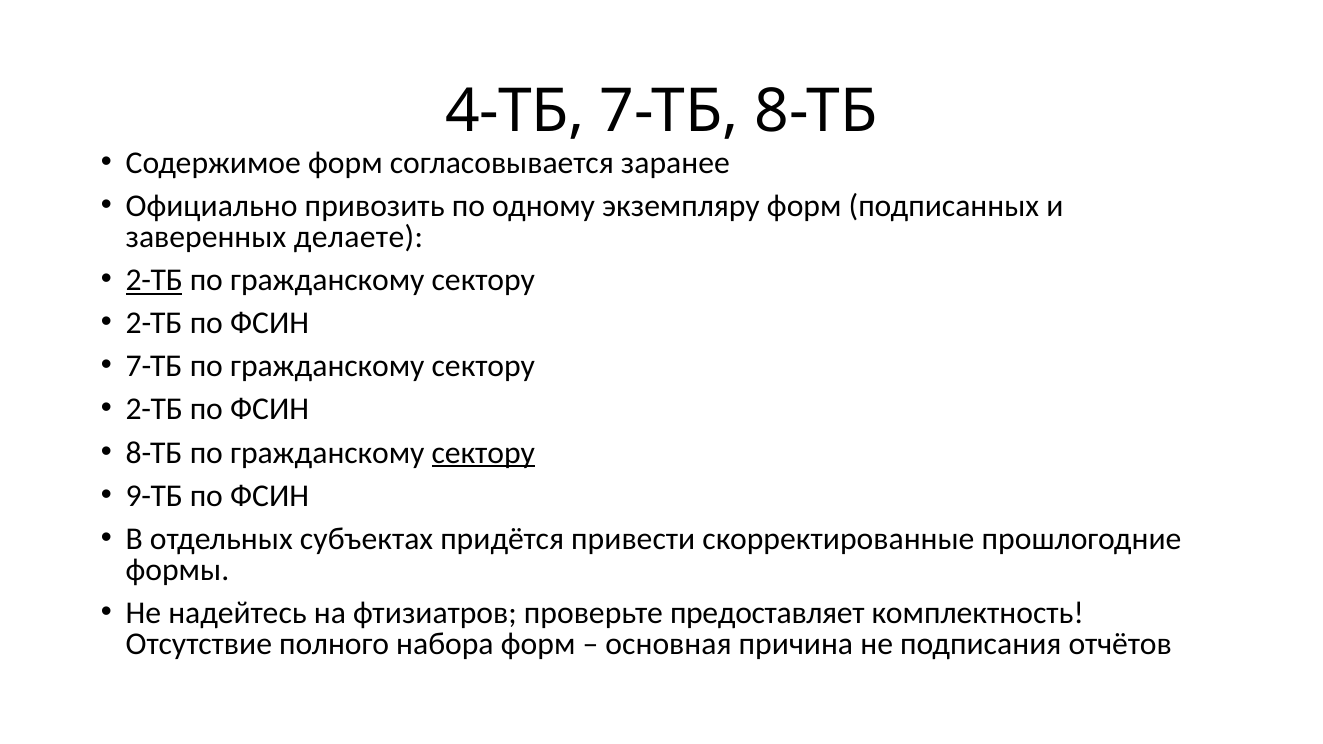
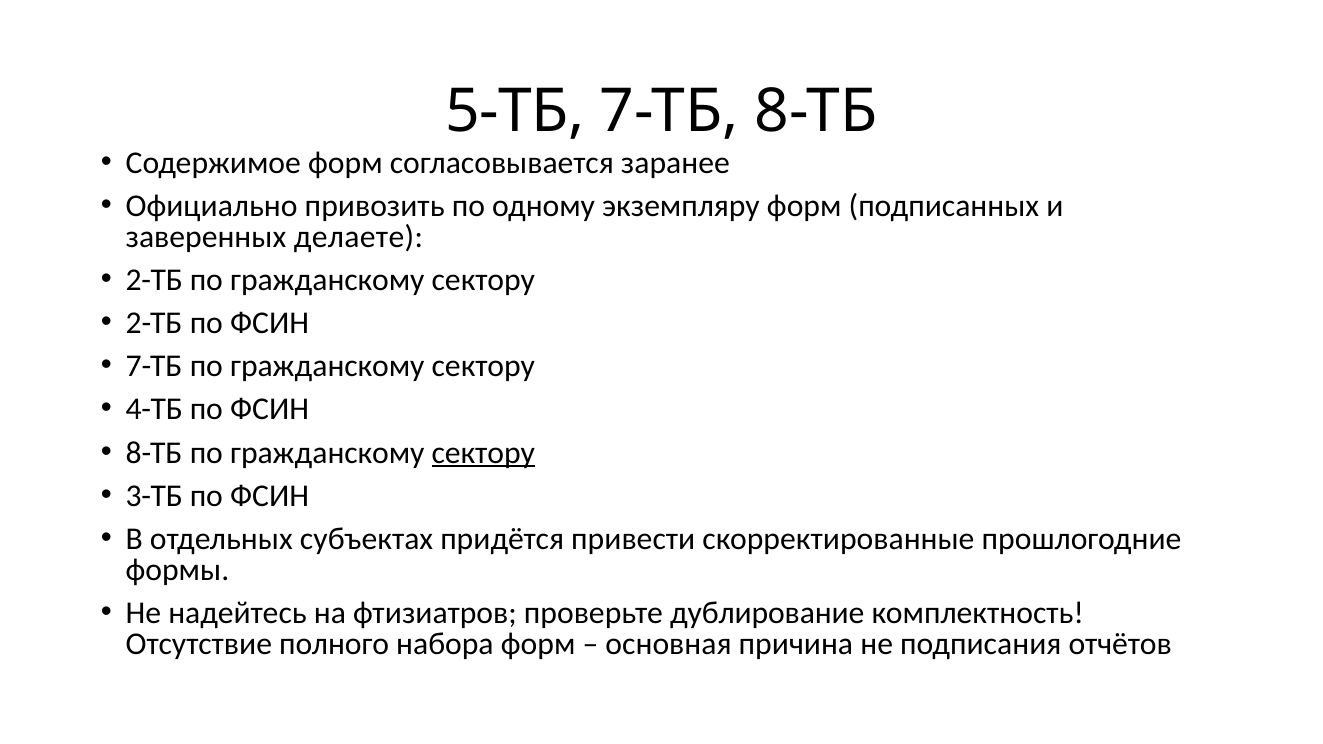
4-ТБ: 4-ТБ -> 5-ТБ
2-ТБ at (154, 280) underline: present -> none
2-ТБ at (154, 410): 2-ТБ -> 4-ТБ
9-ТБ: 9-ТБ -> 3-ТБ
предоставляет: предоставляет -> дублирование
